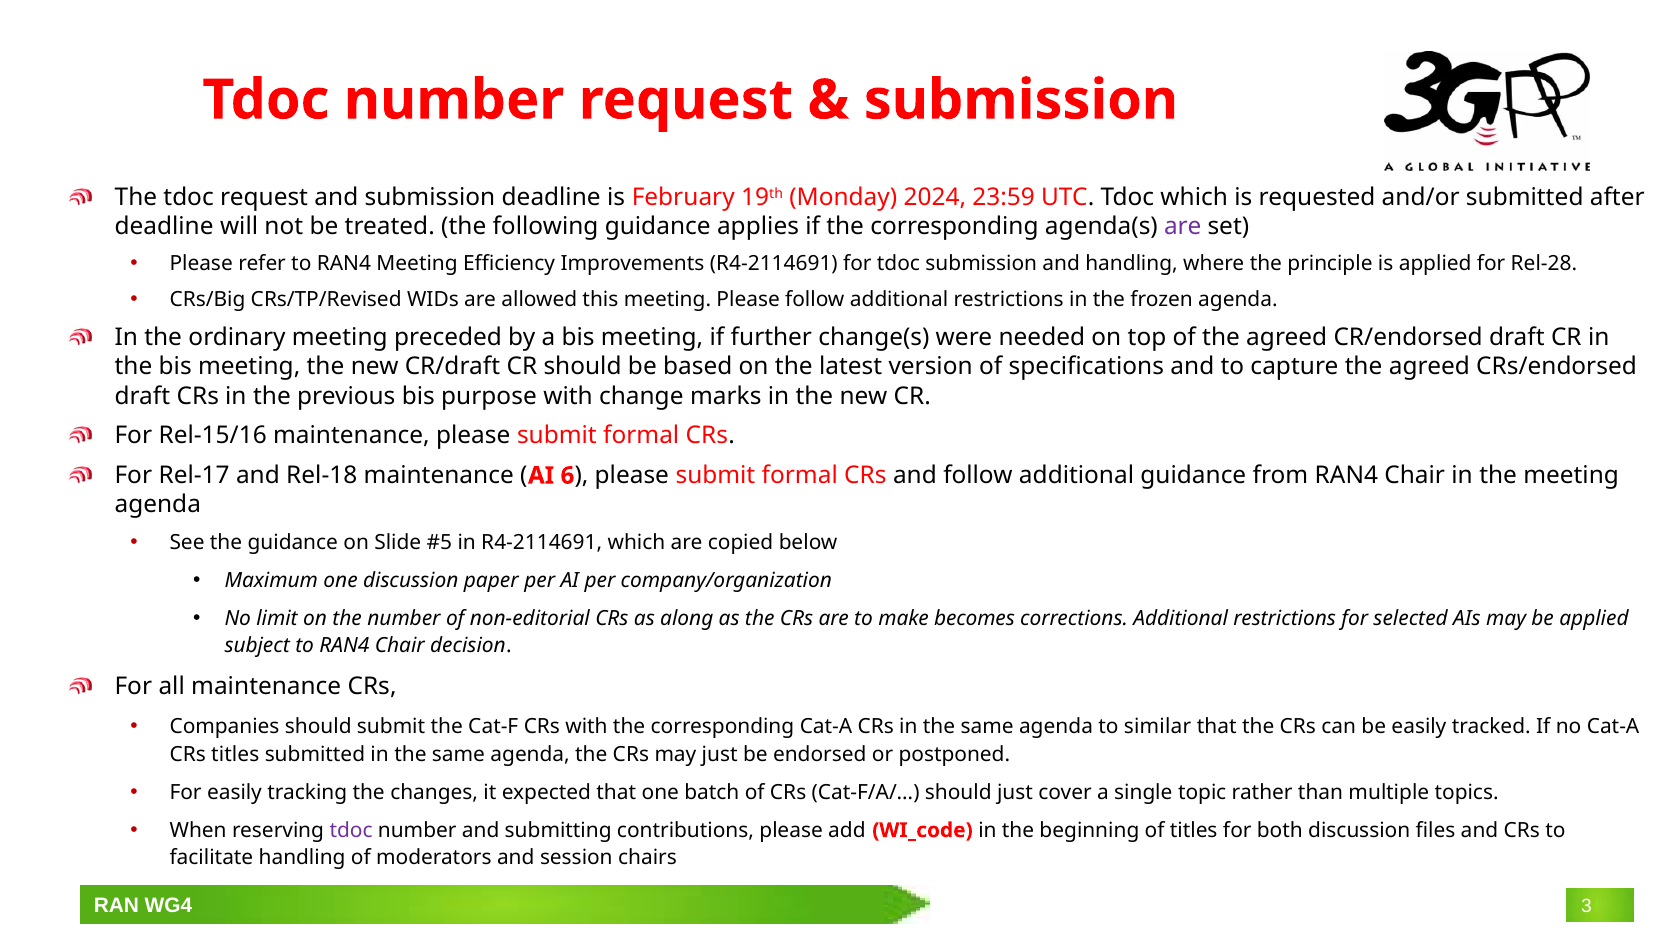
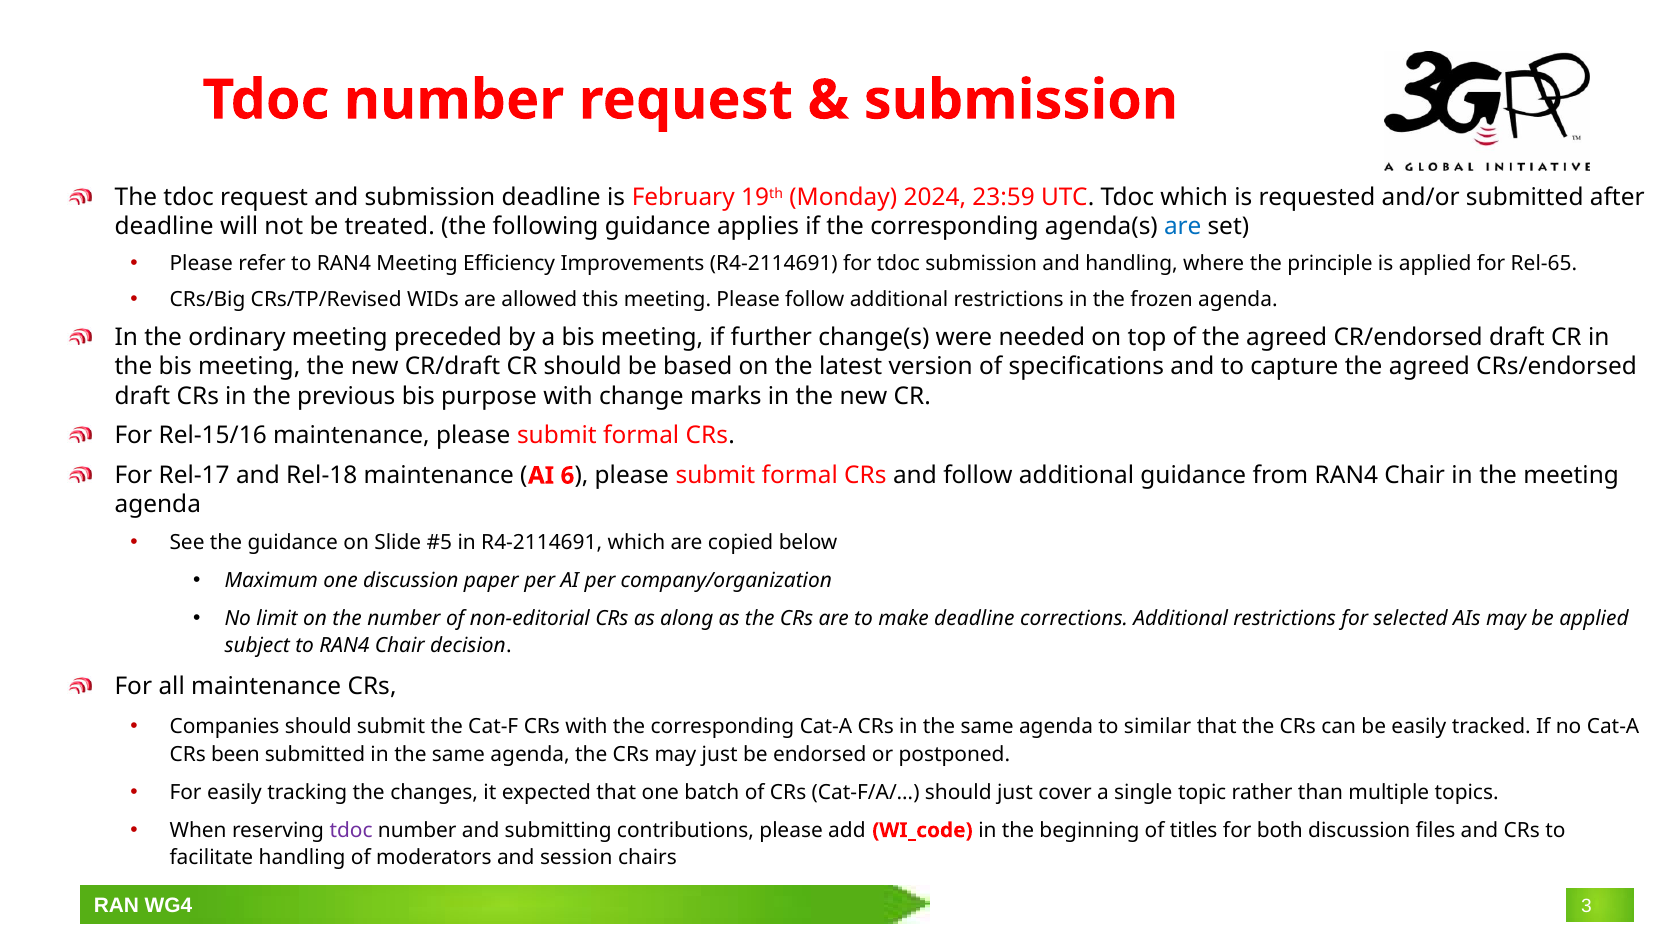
are at (1183, 227) colour: purple -> blue
Rel-28: Rel-28 -> Rel-65
make becomes: becomes -> deadline
CRs titles: titles -> been
